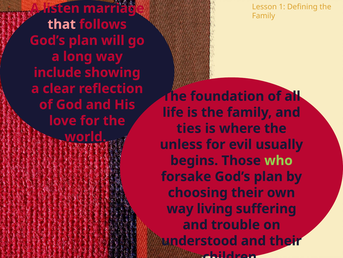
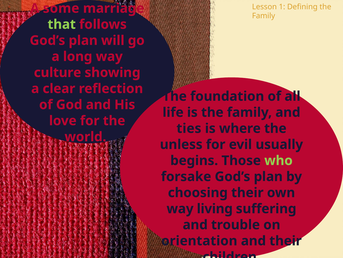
listen: listen -> some
that colour: pink -> light green
include: include -> culture
understood: understood -> orientation
